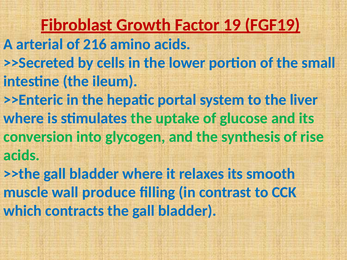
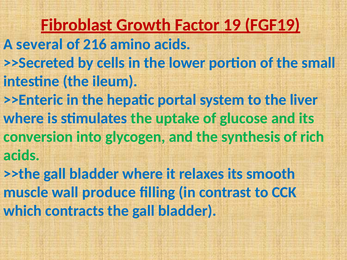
arterial: arterial -> several
rise: rise -> rich
